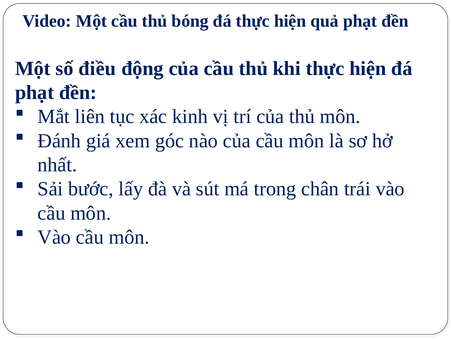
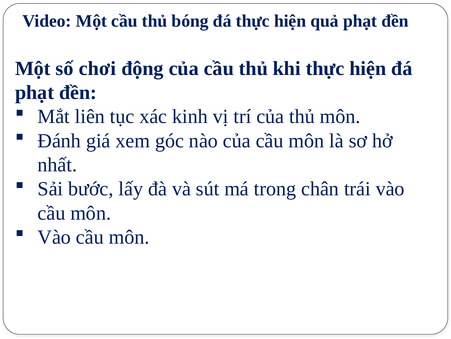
điều: điều -> chơi
